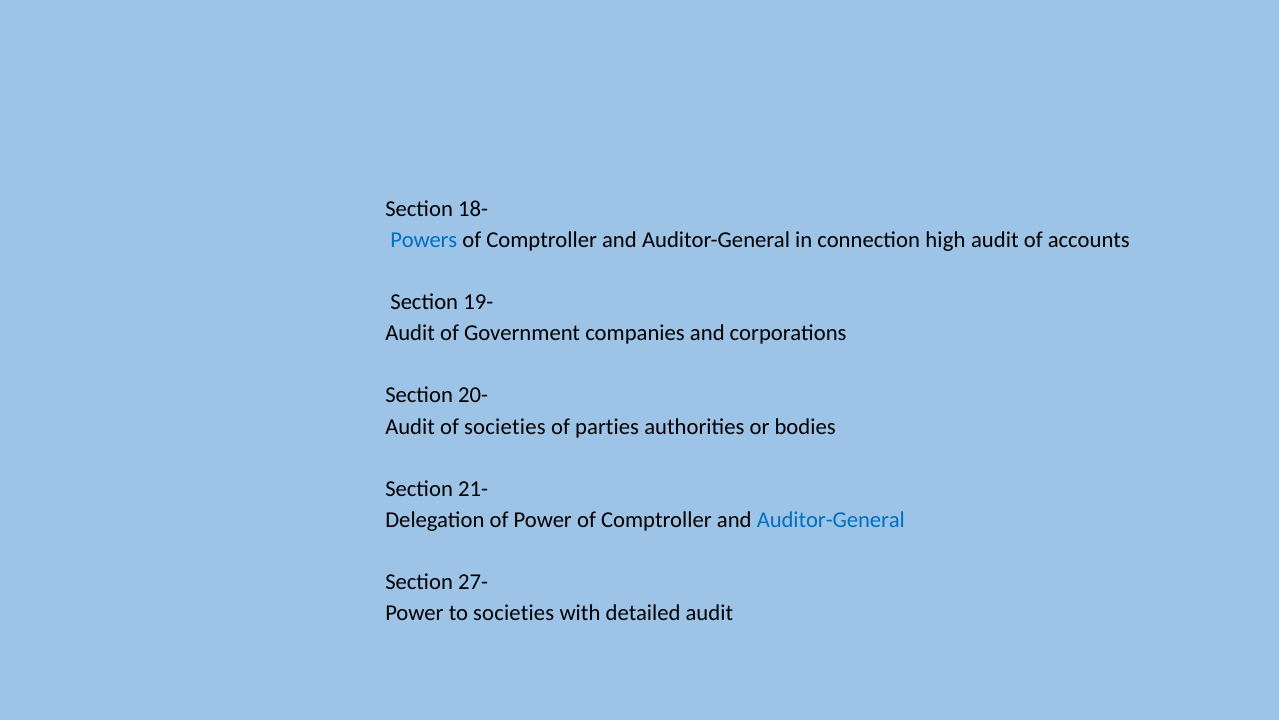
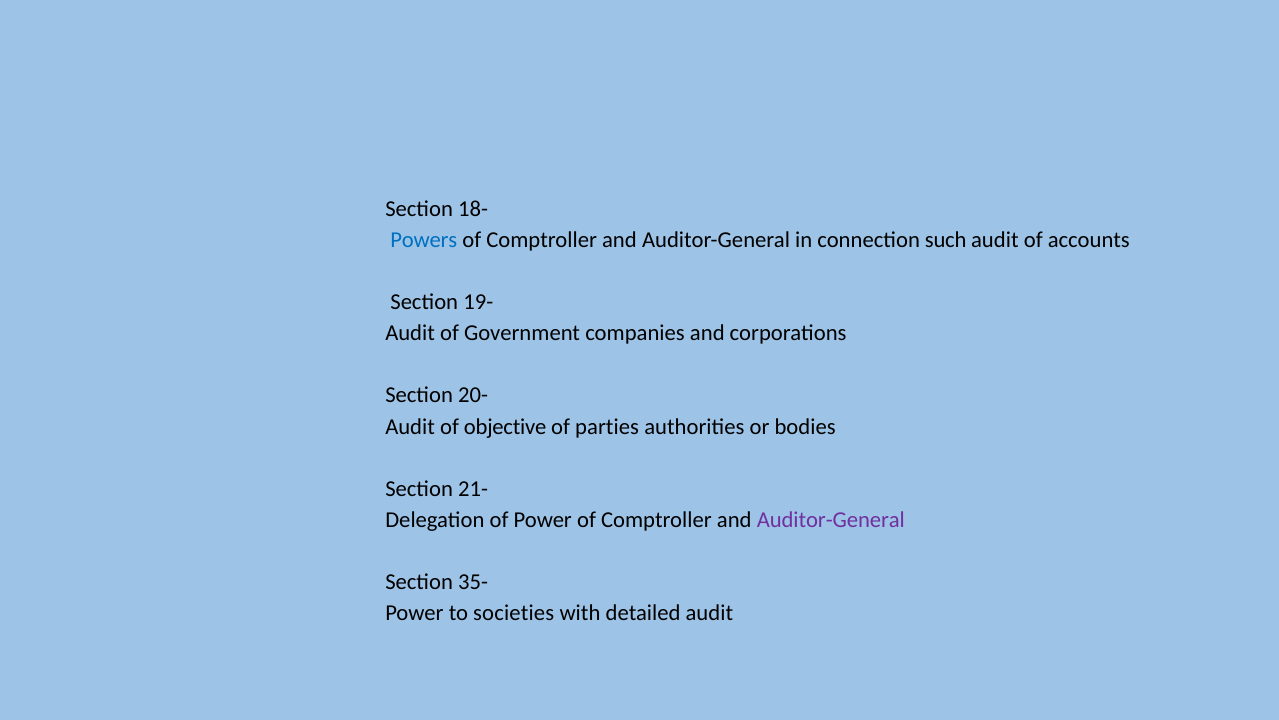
high: high -> such
of societies: societies -> objective
Auditor-General at (831, 520) colour: blue -> purple
27-: 27- -> 35-
